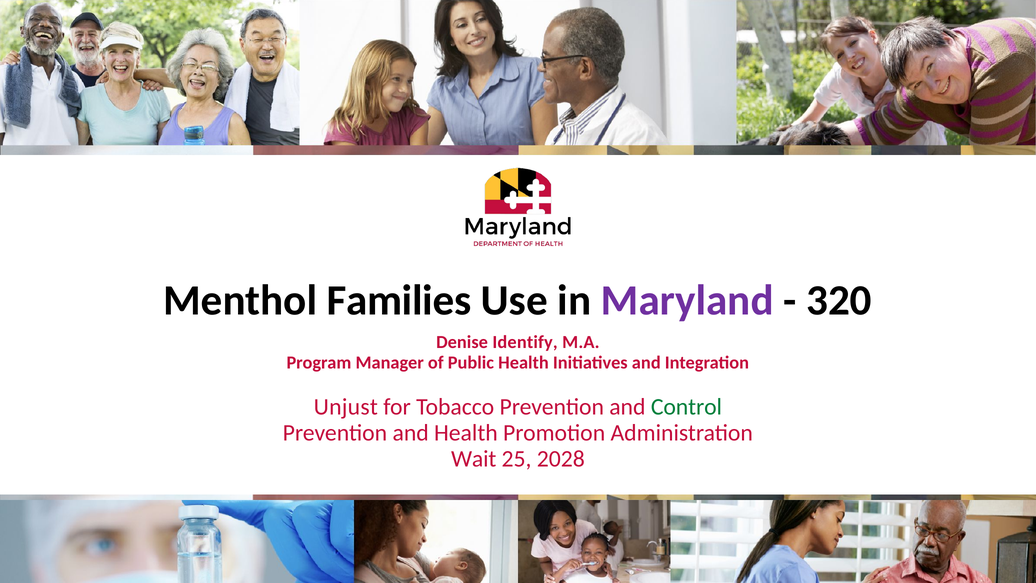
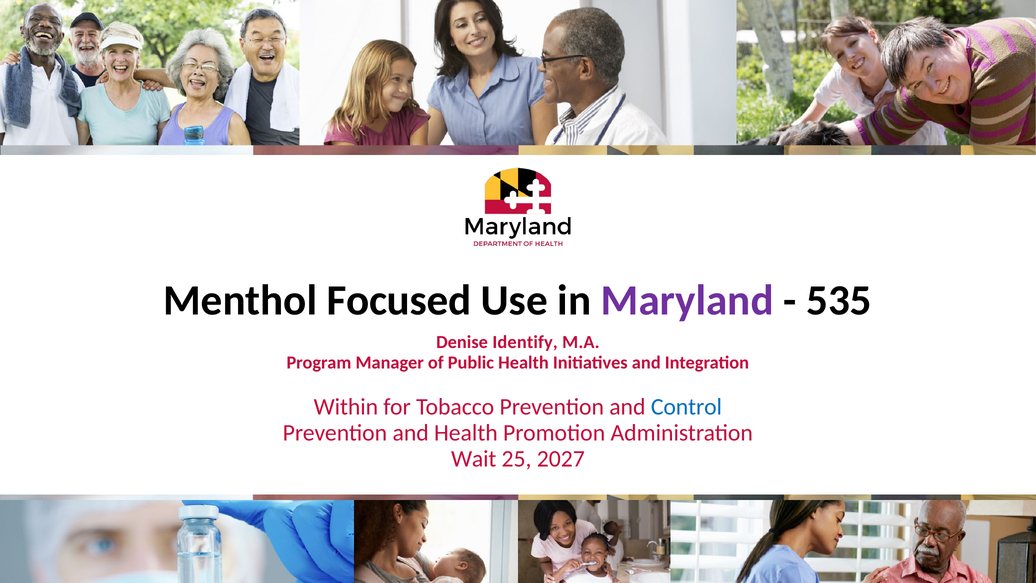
Families: Families -> Focused
320: 320 -> 535
Unjust: Unjust -> Within
Control colour: green -> blue
2028: 2028 -> 2027
